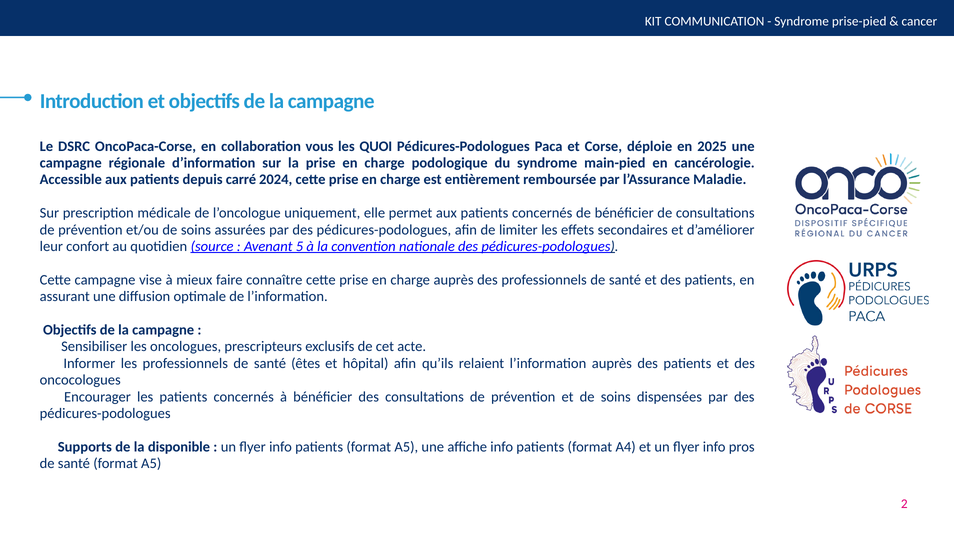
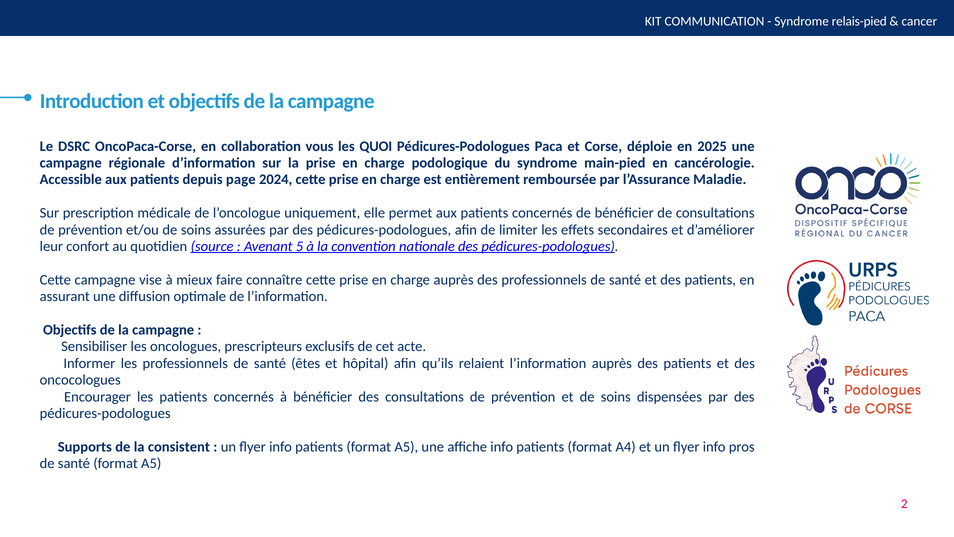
prise-pied: prise-pied -> relais-pied
carré: carré -> page
disponible: disponible -> consistent
